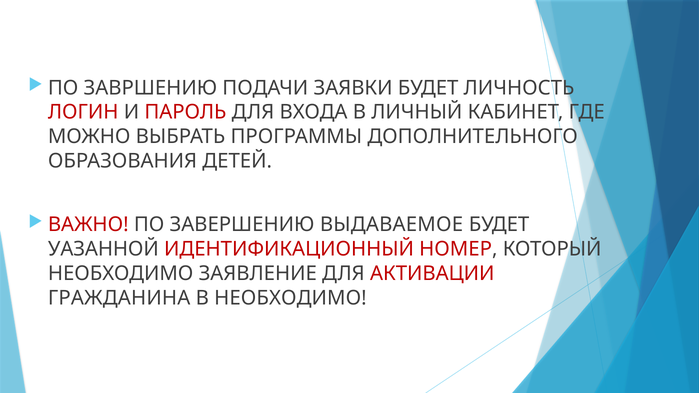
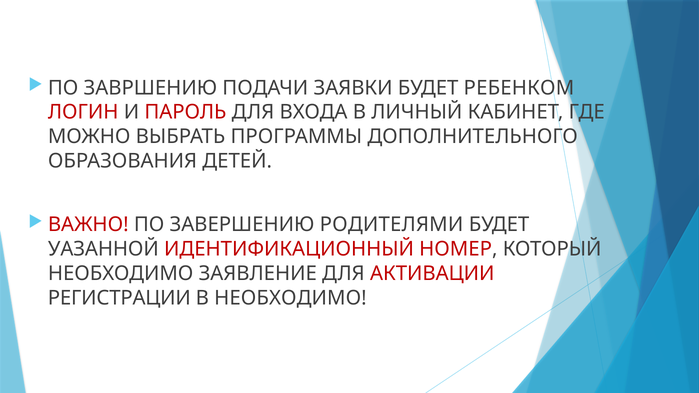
ЛИЧНОСТЬ: ЛИЧНОСТЬ -> РЕБЕНКОМ
ВЫДАВАЕМОЕ: ВЫДАВАЕМОЕ -> РОДИТЕЛЯМИ
ГРАЖДАНИНА: ГРАЖДАНИНА -> РЕГИСТРАЦИИ
